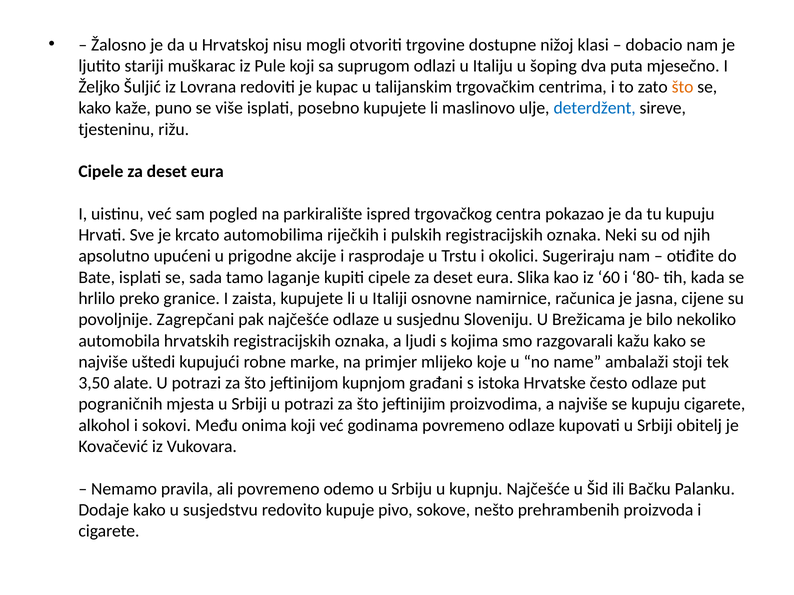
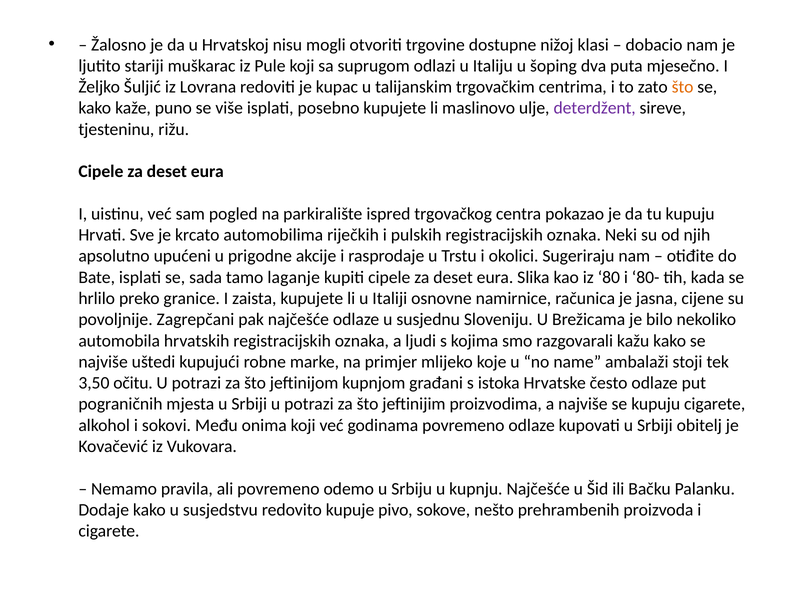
deterdžent colour: blue -> purple
60: 60 -> 80
alate: alate -> očitu
